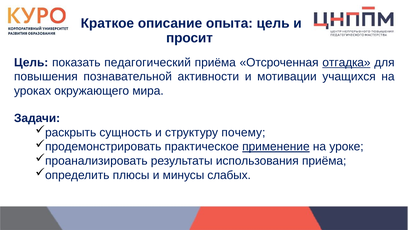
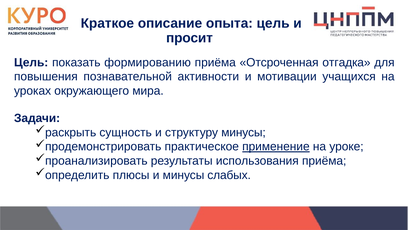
педагогический: педагогический -> формированию
отгадка underline: present -> none
структуру почему: почему -> минусы
